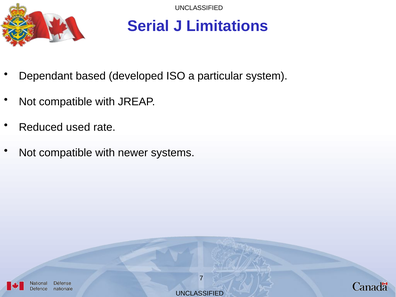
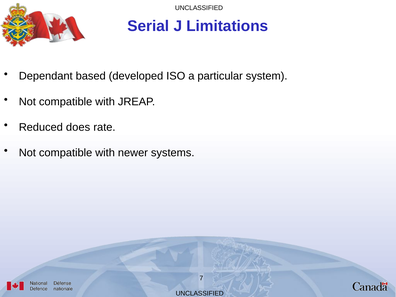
used: used -> does
